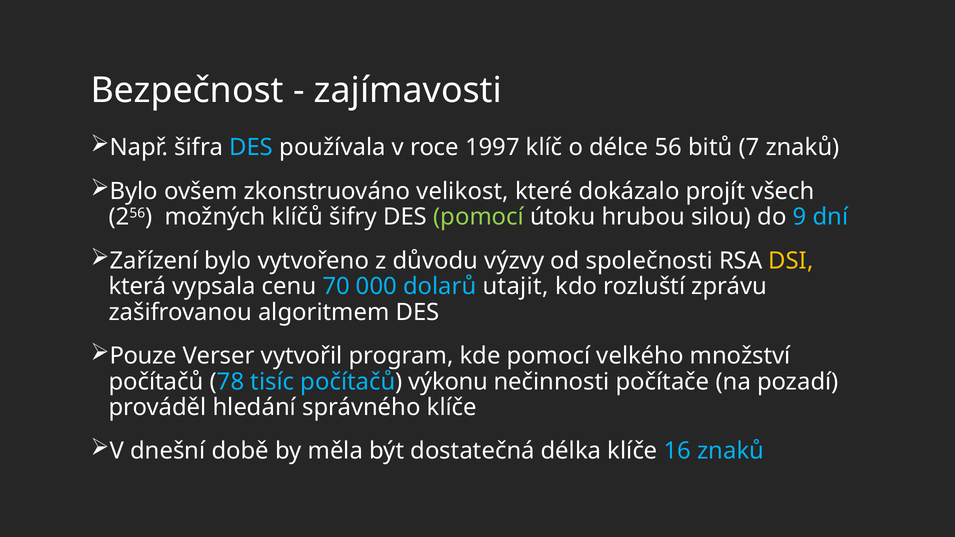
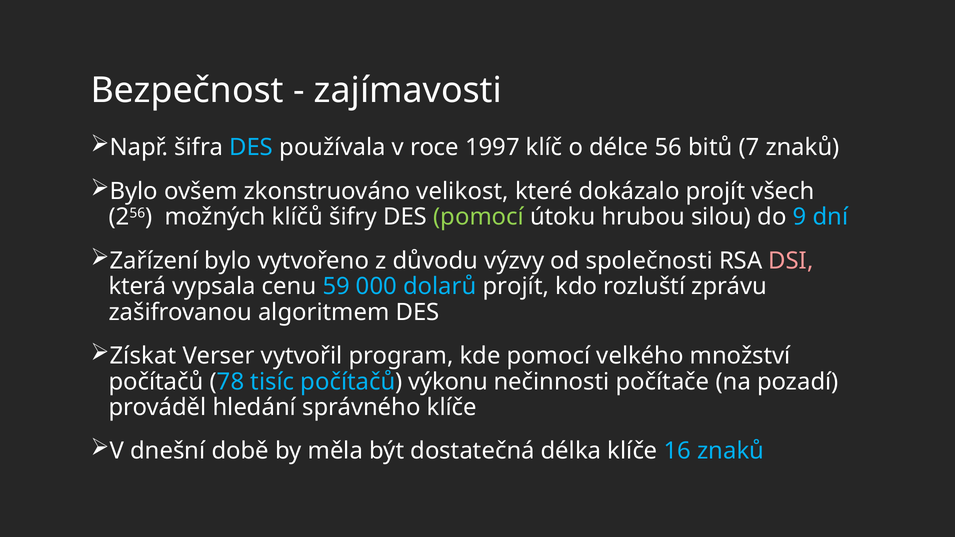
DSI colour: yellow -> pink
70: 70 -> 59
dolarů utajit: utajit -> projít
Pouze: Pouze -> Získat
